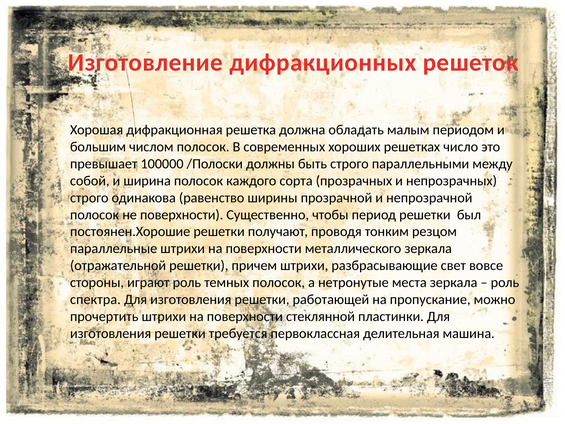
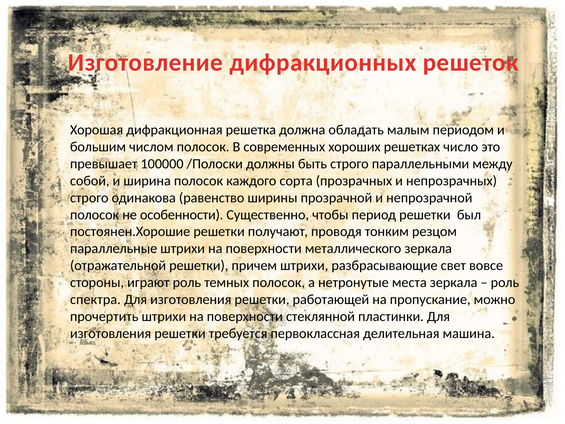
не поверхности: поверхности -> особенности
